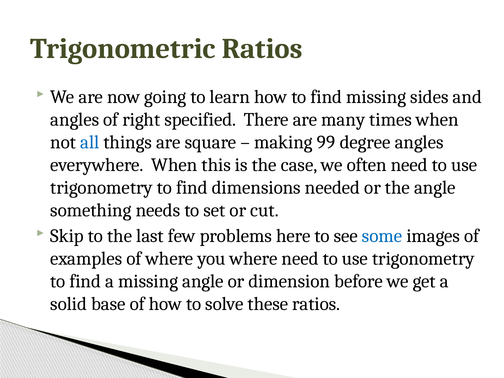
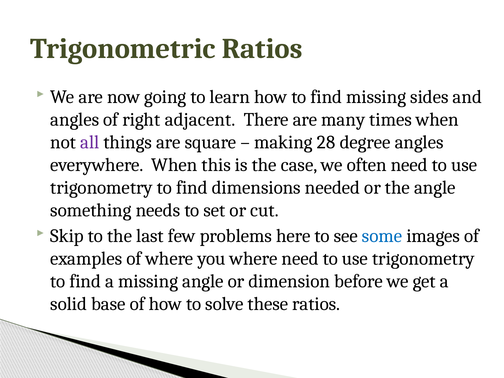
specified: specified -> adjacent
all colour: blue -> purple
99: 99 -> 28
